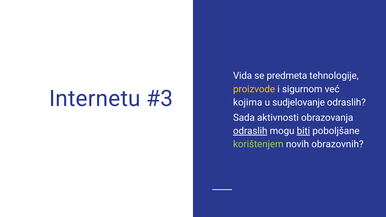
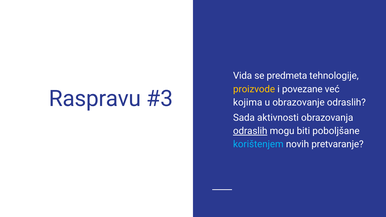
sigurnom: sigurnom -> povezane
Internetu: Internetu -> Raspravu
sudjelovanje: sudjelovanje -> obrazovanje
biti underline: present -> none
korištenjem colour: light green -> light blue
obrazovnih: obrazovnih -> pretvaranje
